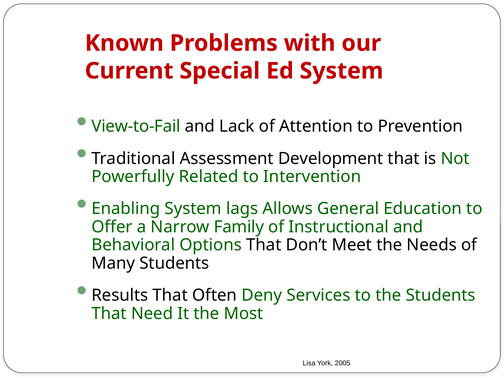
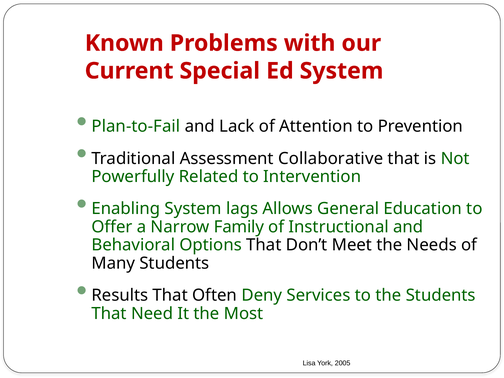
View-to-Fail: View-to-Fail -> Plan-to-Fail
Development: Development -> Collaborative
